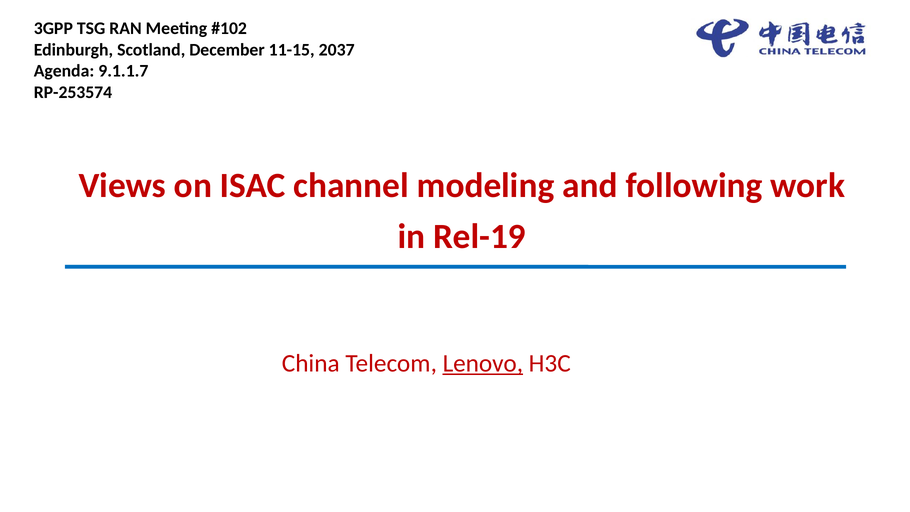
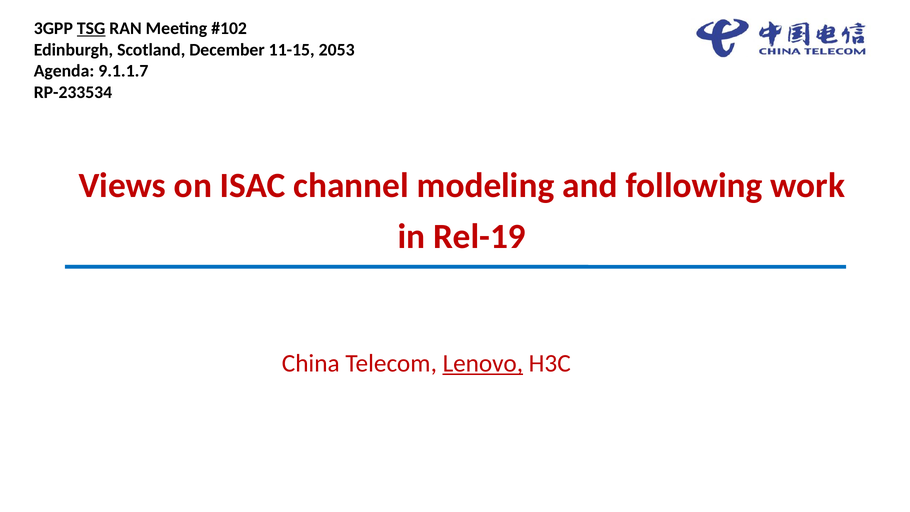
TSG underline: none -> present
2037: 2037 -> 2053
RP-253574: RP-253574 -> RP-233534
